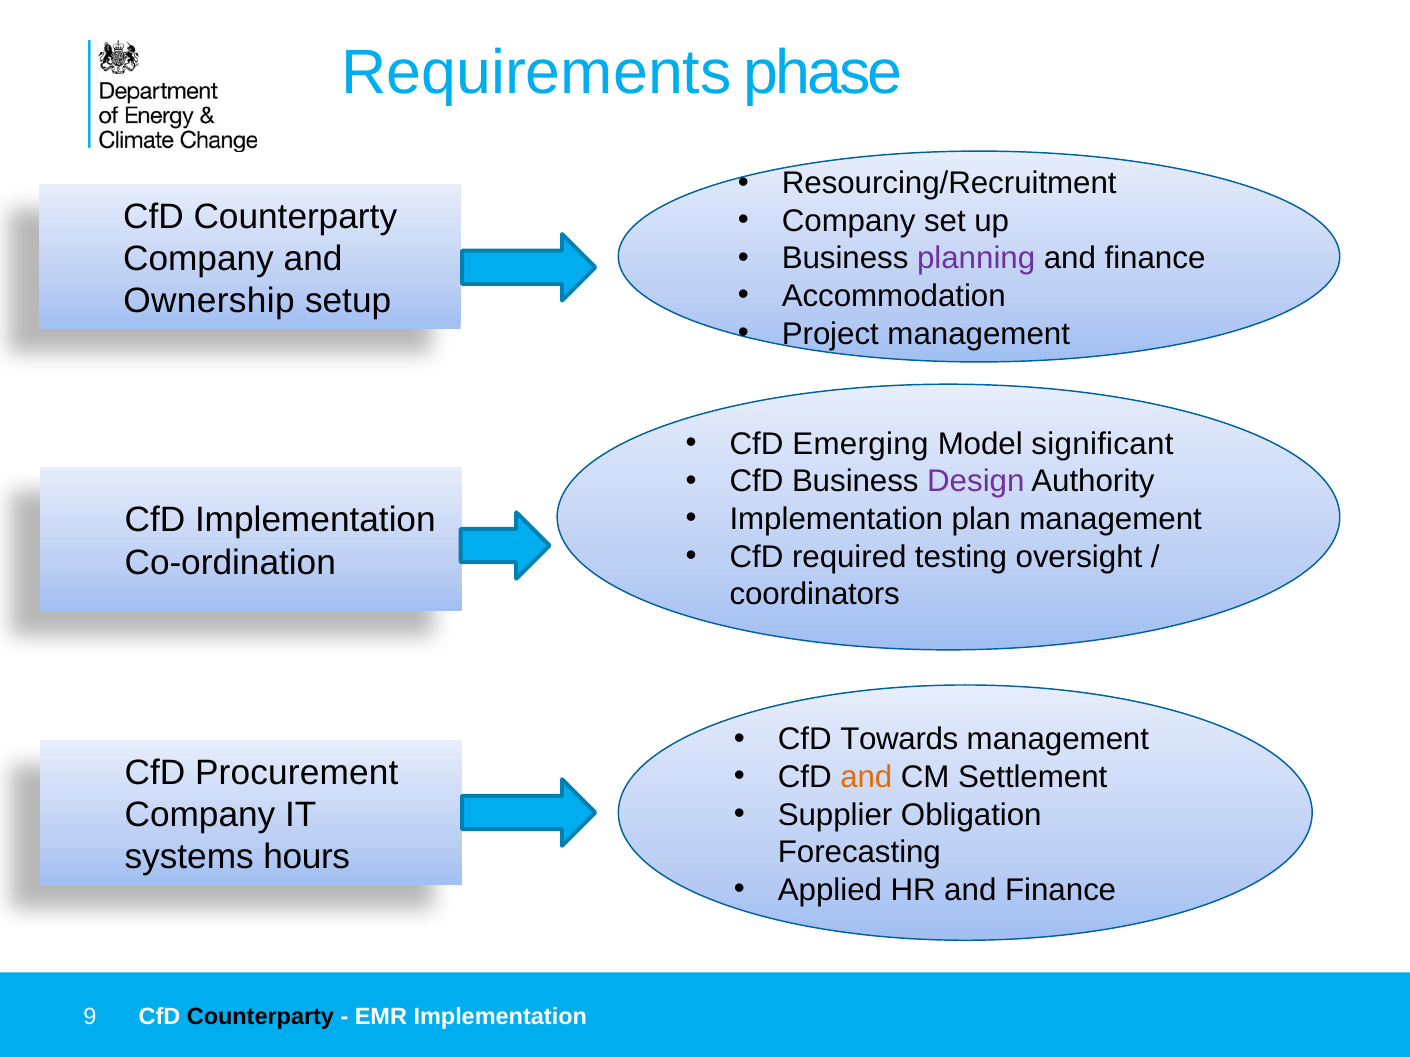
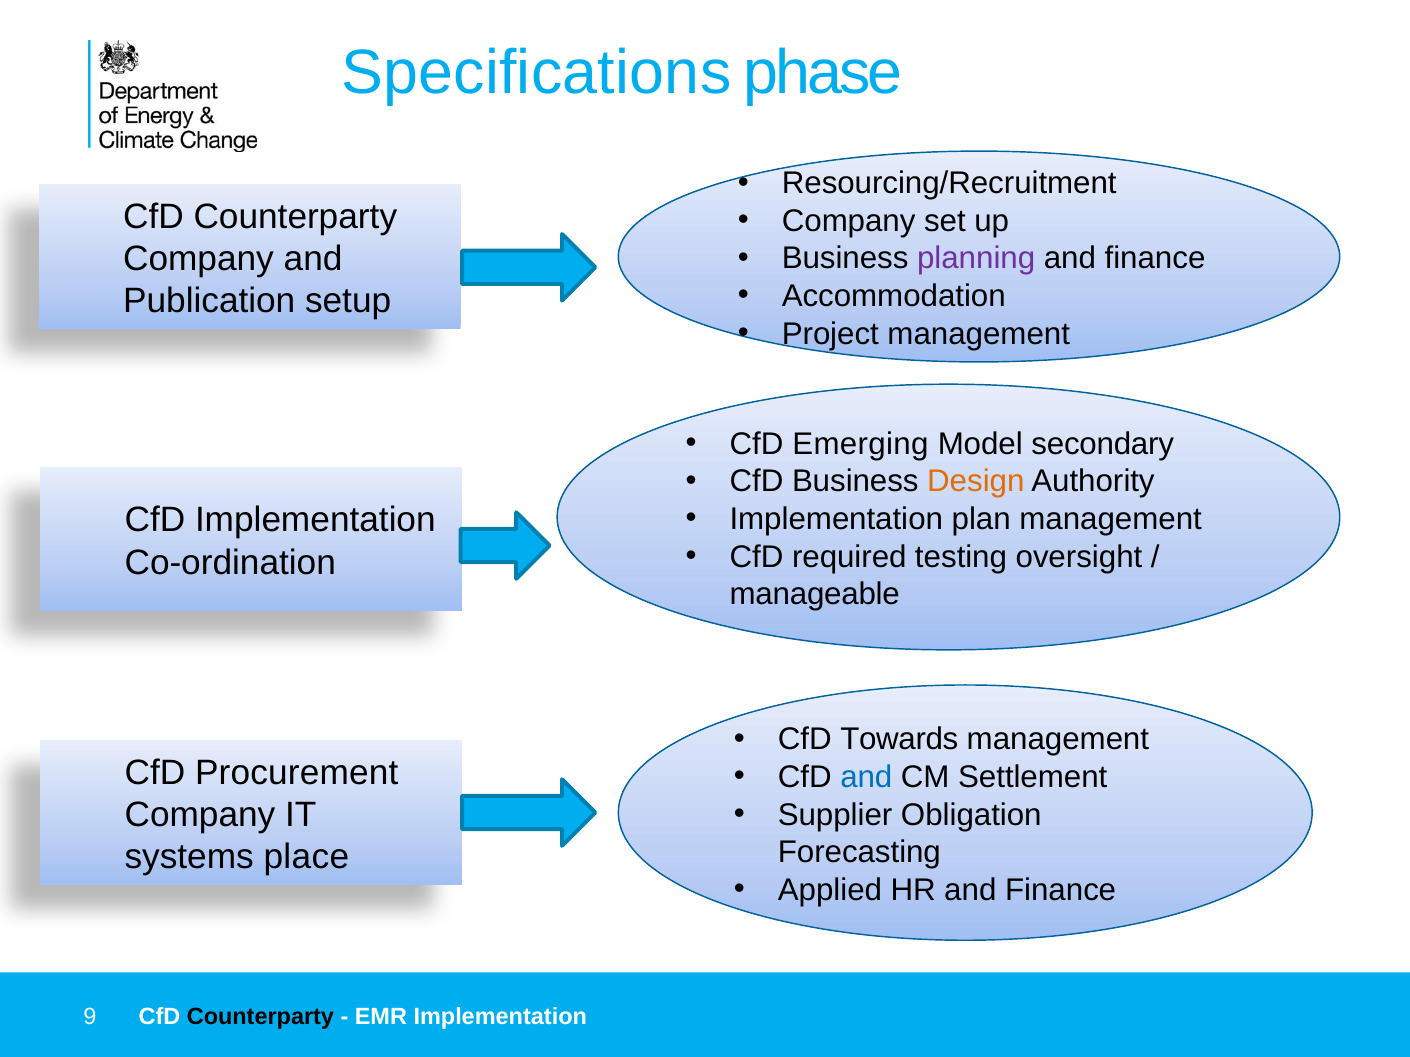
Requirements: Requirements -> Specifications
Ownership: Ownership -> Publication
significant: significant -> secondary
Design colour: purple -> orange
coordinators: coordinators -> manageable
and at (866, 778) colour: orange -> blue
hours: hours -> place
